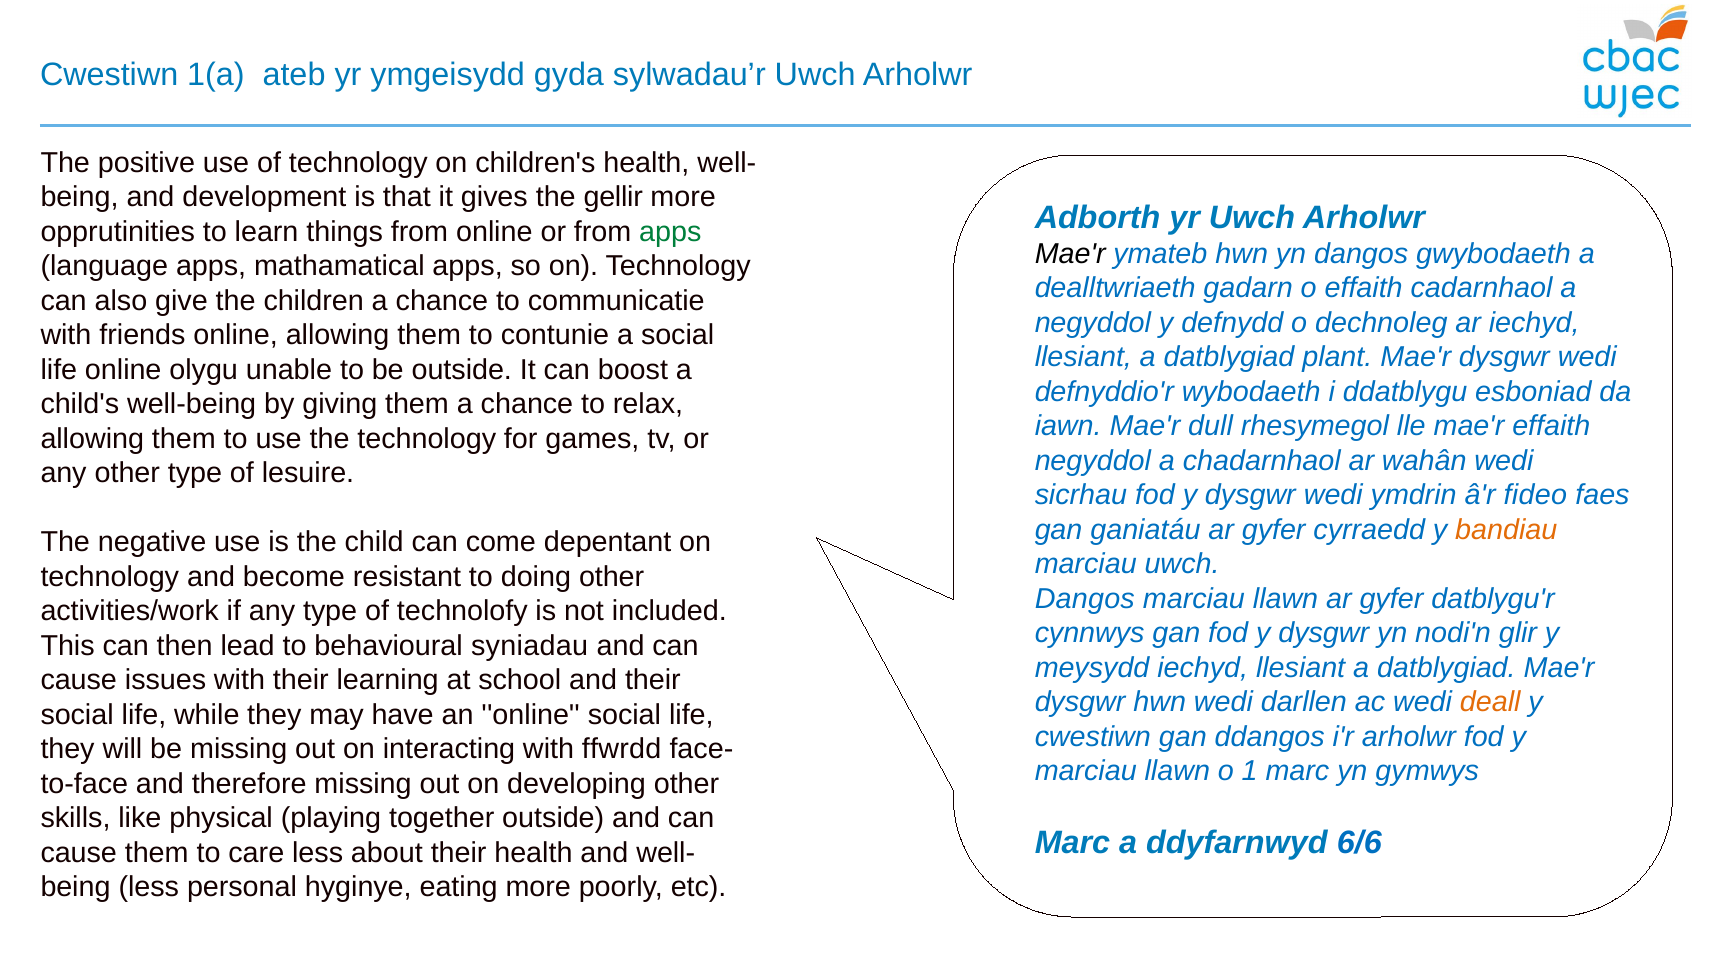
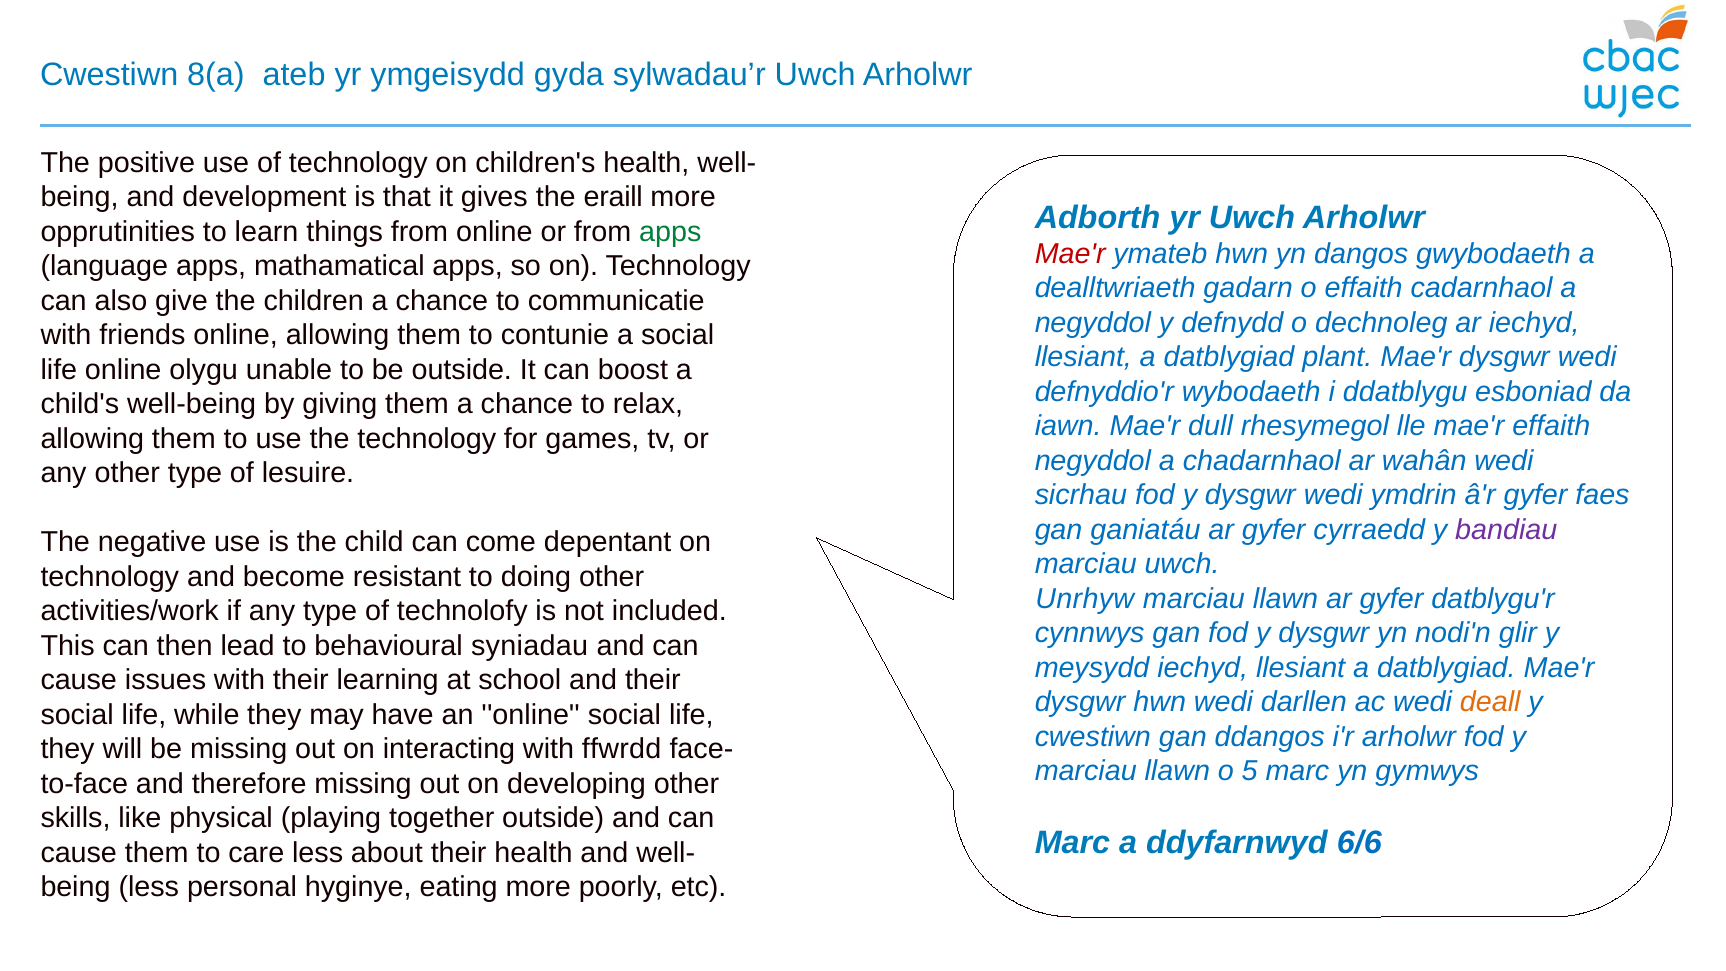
1(a: 1(a -> 8(a
gellir: gellir -> eraill
Mae'r at (1070, 254) colour: black -> red
â'r fideo: fideo -> gyfer
bandiau colour: orange -> purple
Dangos at (1085, 599): Dangos -> Unrhyw
1: 1 -> 5
